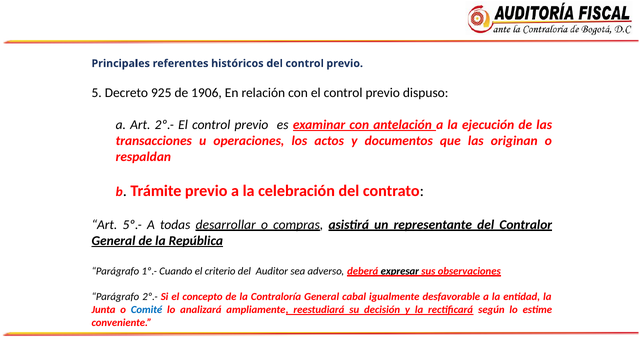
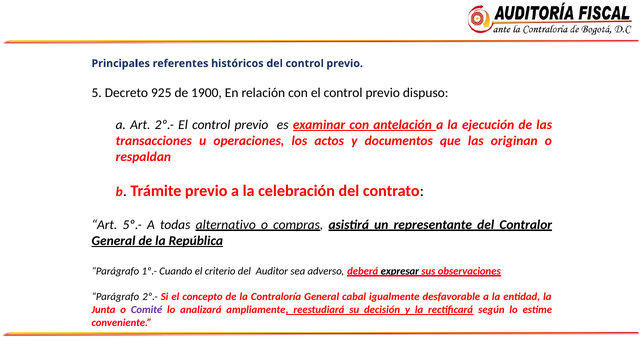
1906: 1906 -> 1900
desarrollar: desarrollar -> alternativo
Comité colour: blue -> purple
